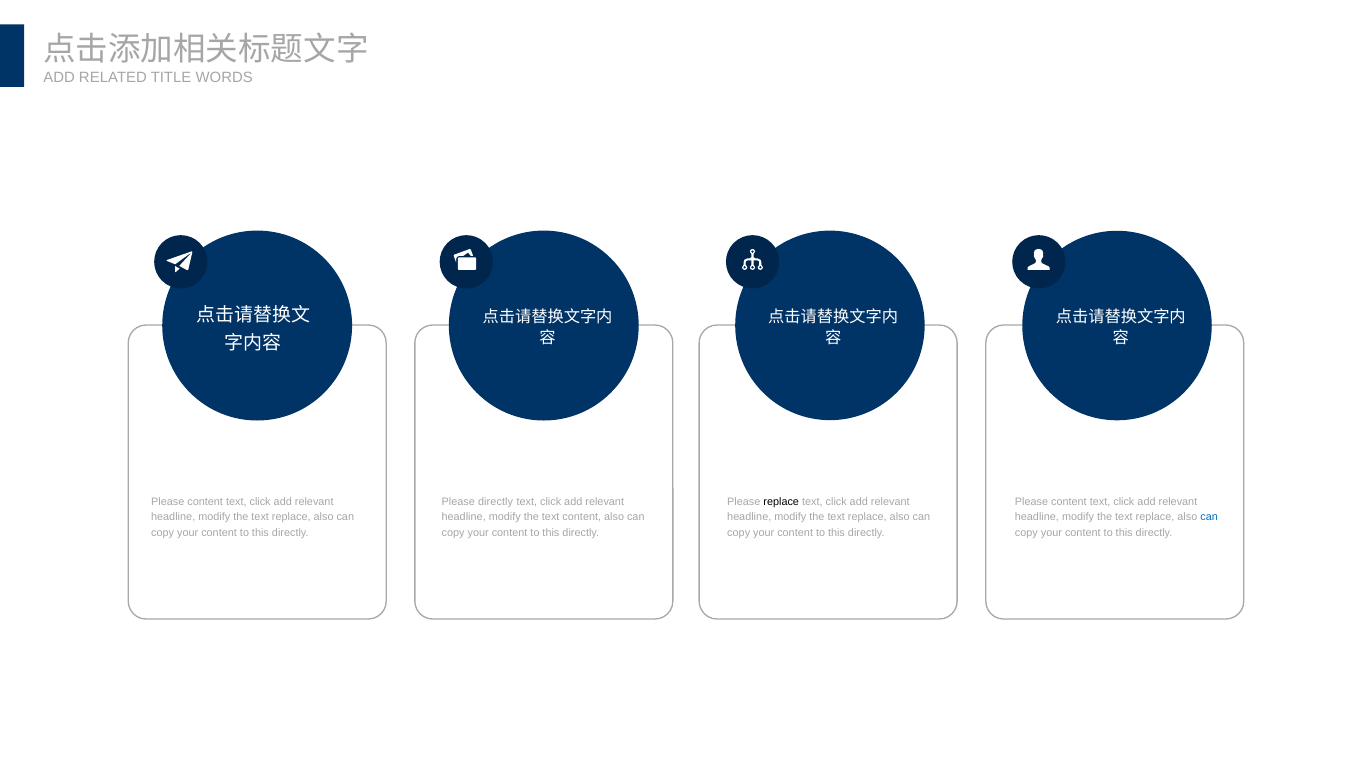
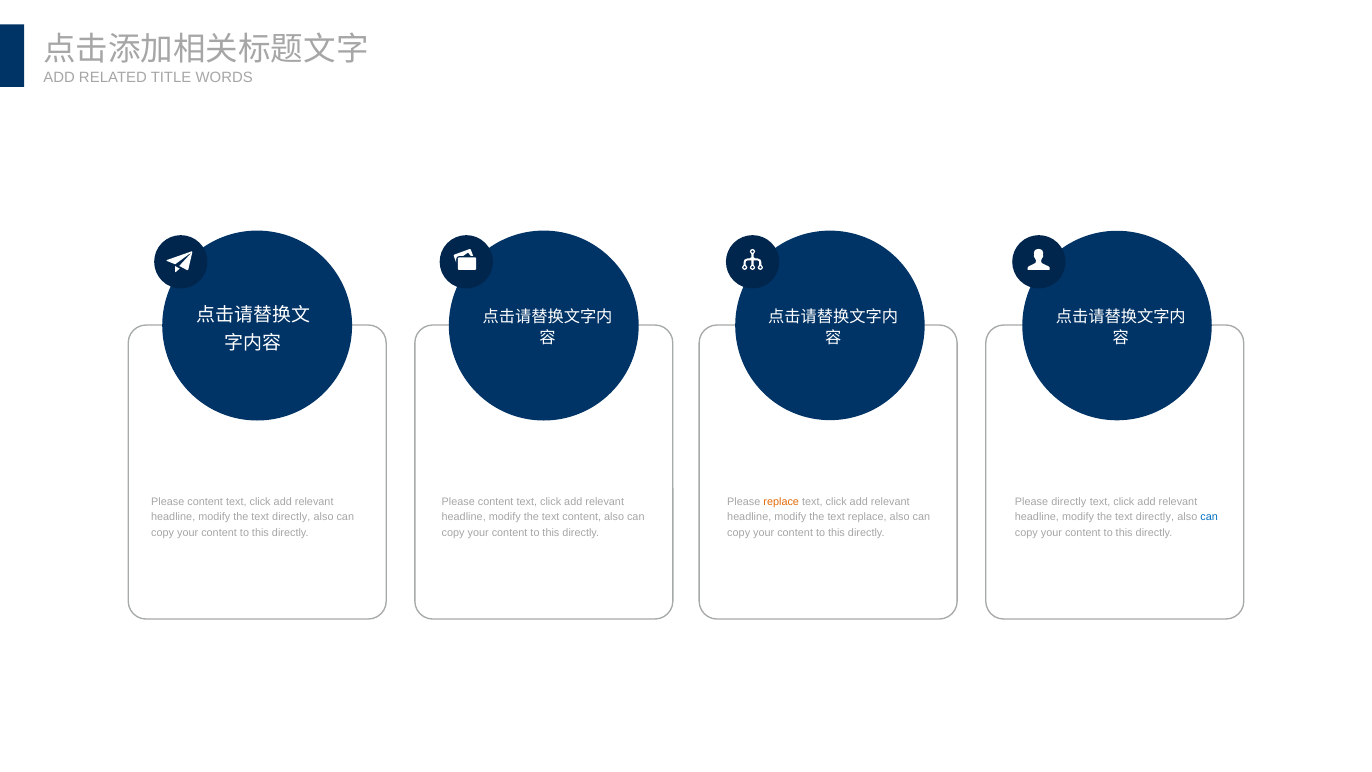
directly at (496, 501): directly -> content
replace at (781, 501) colour: black -> orange
content at (1069, 501): content -> directly
replace at (291, 517): replace -> directly
replace at (1155, 517): replace -> directly
